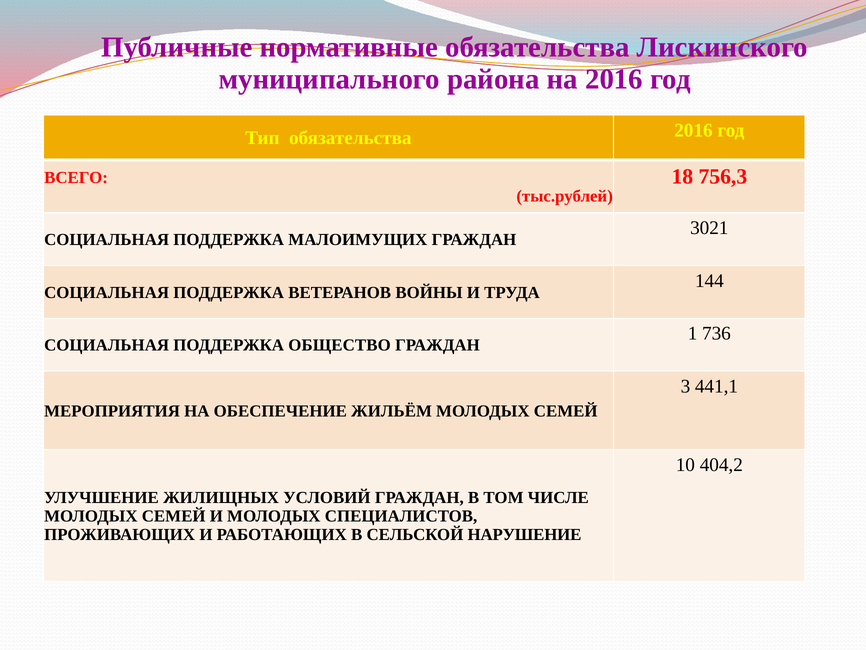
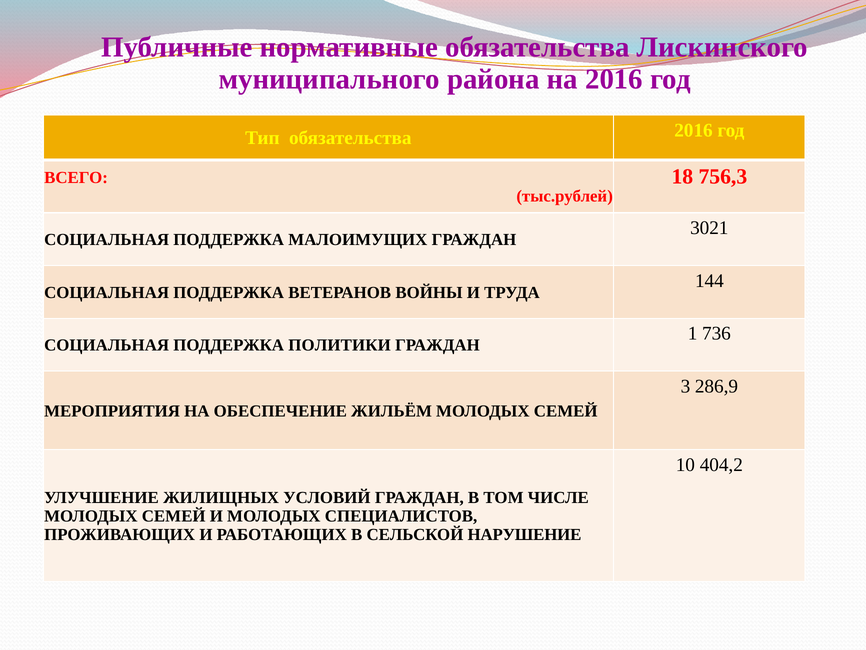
ОБЩЕСТВО: ОБЩЕСТВО -> ПОЛИТИКИ
441,1: 441,1 -> 286,9
